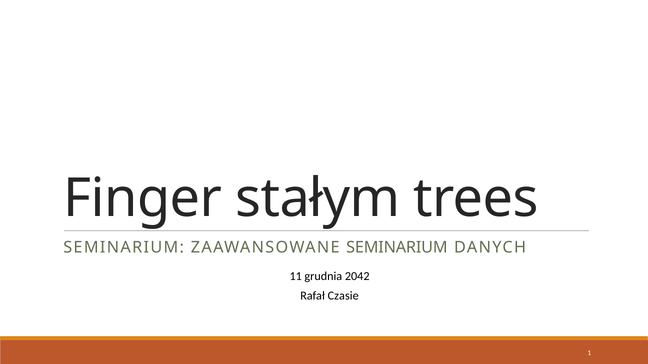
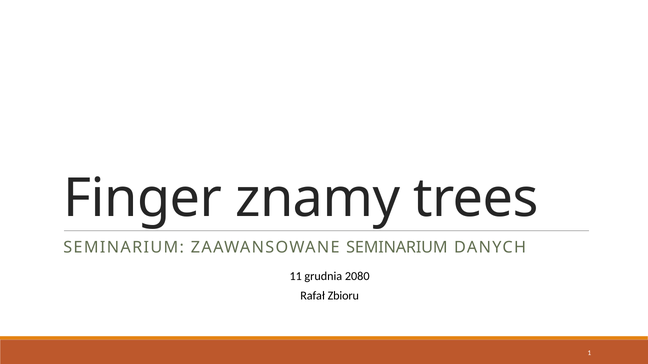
stałym: stałym -> znamy
2042: 2042 -> 2080
Czasie: Czasie -> Zbioru
